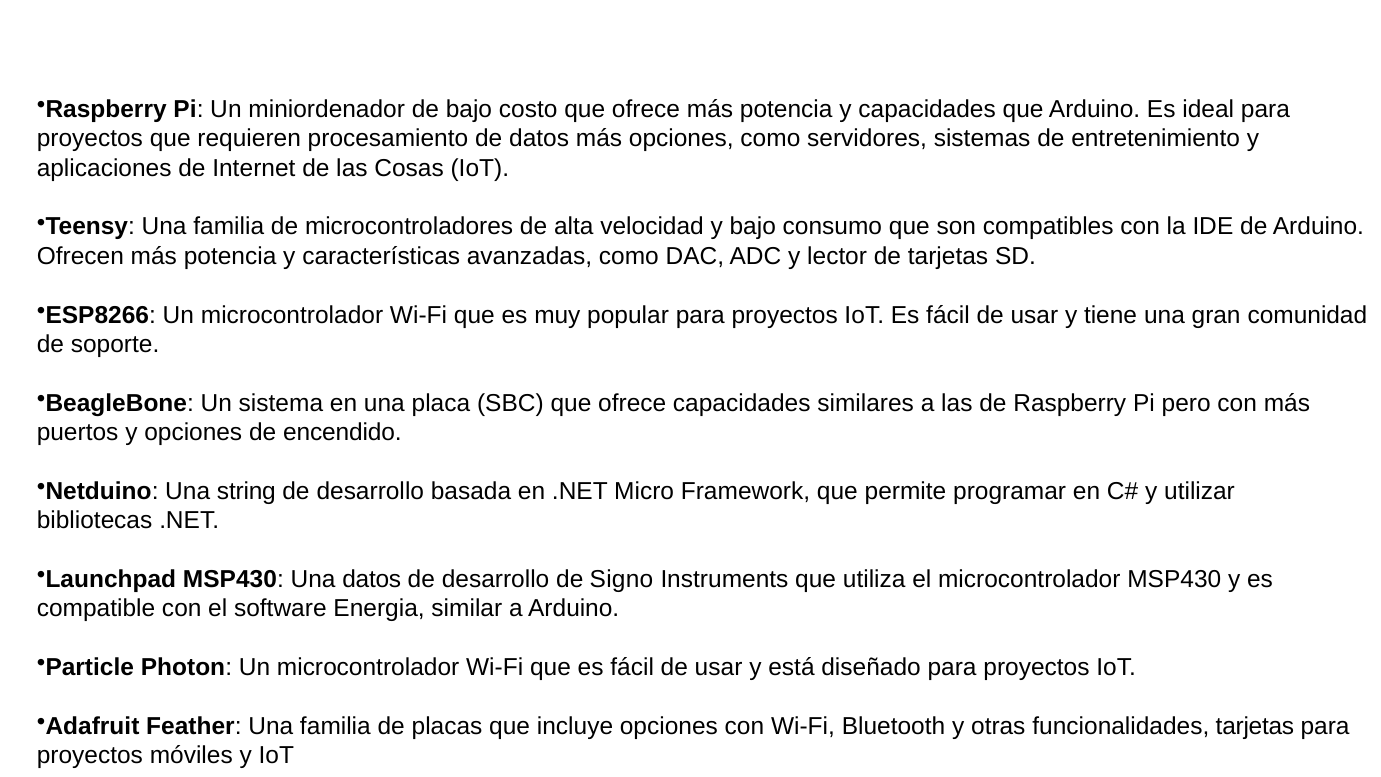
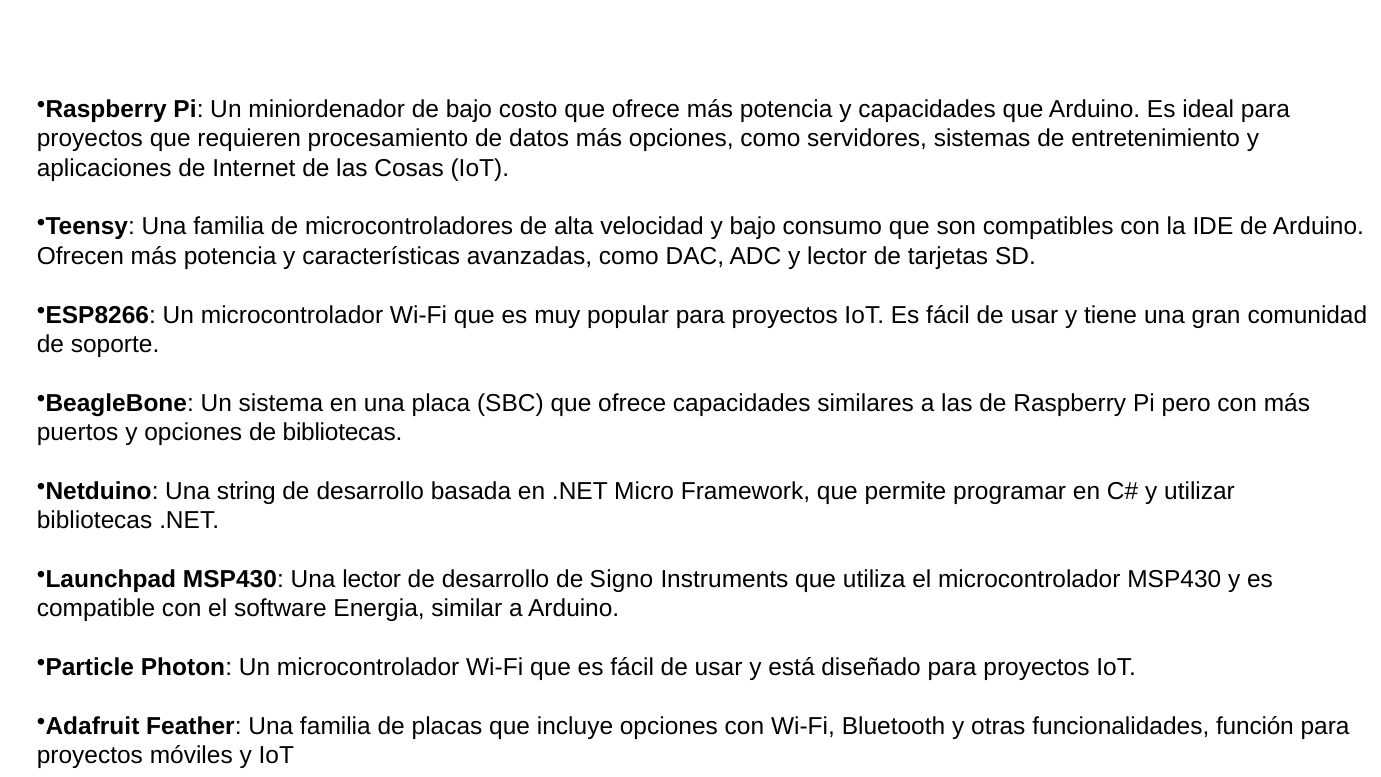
de encendido: encendido -> bibliotecas
Una datos: datos -> lector
funcionalidades tarjetas: tarjetas -> función
